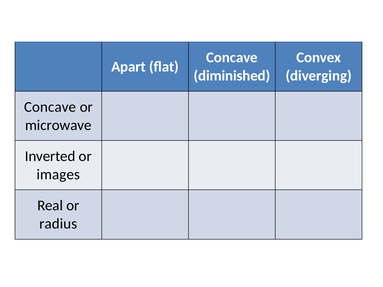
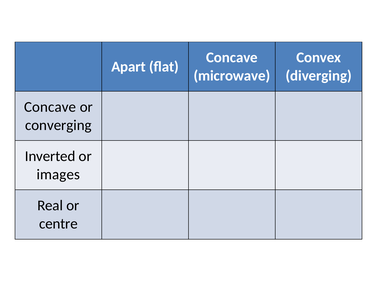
diminished: diminished -> microwave
microwave: microwave -> converging
radius: radius -> centre
